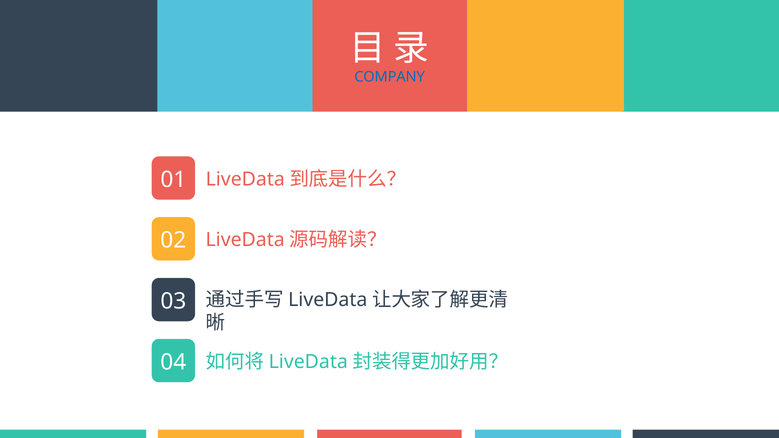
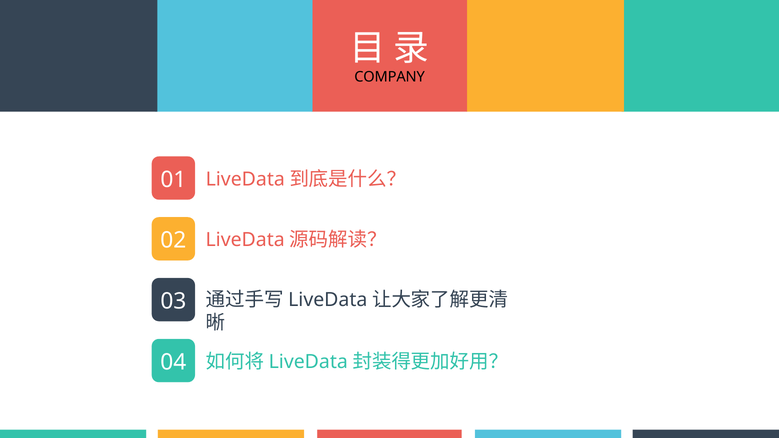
COMPANY colour: blue -> black
